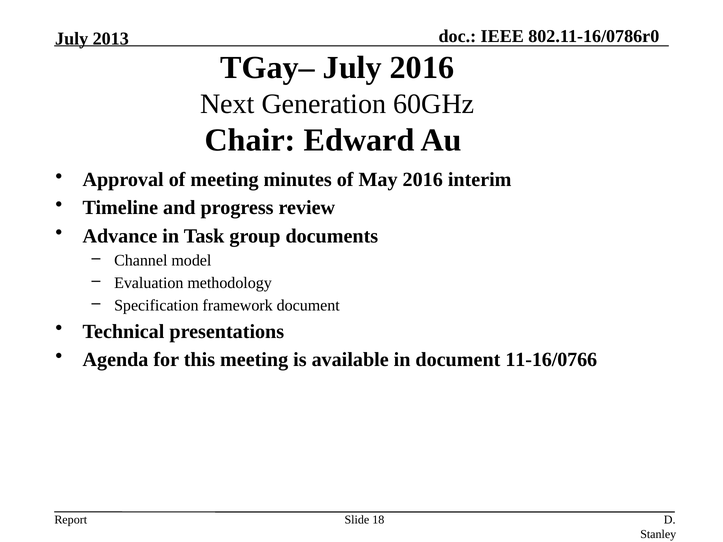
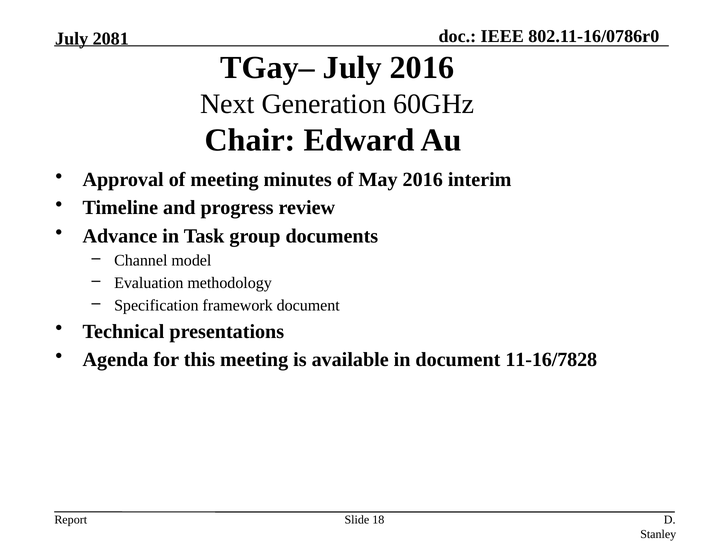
2013: 2013 -> 2081
11-16/0766: 11-16/0766 -> 11-16/7828
